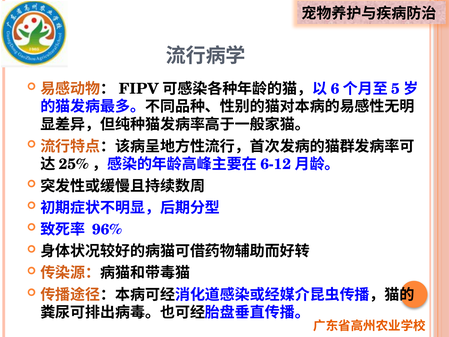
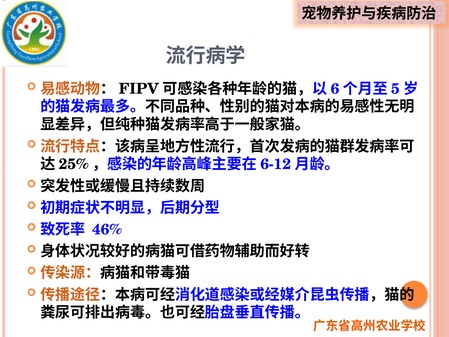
96%: 96% -> 46%
